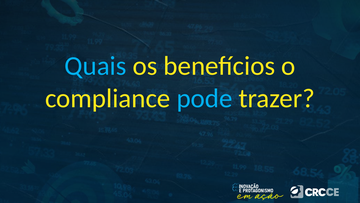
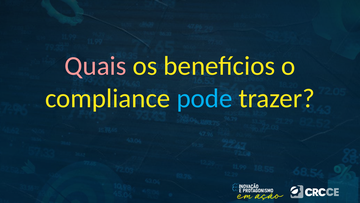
Quais colour: light blue -> pink
